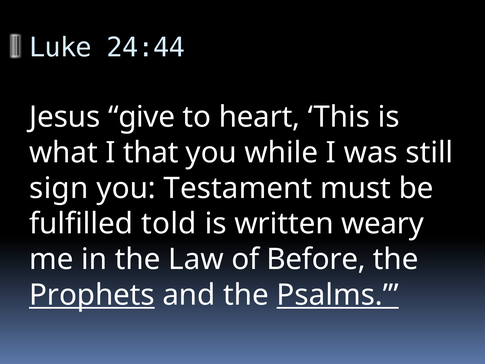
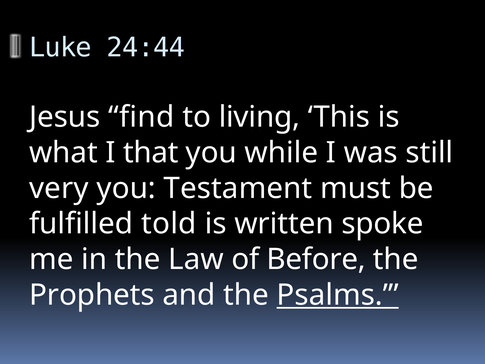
give: give -> find
heart: heart -> living
sign: sign -> very
weary: weary -> spoke
Prophets underline: present -> none
